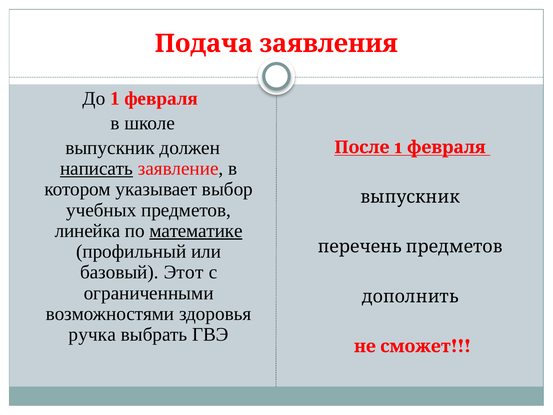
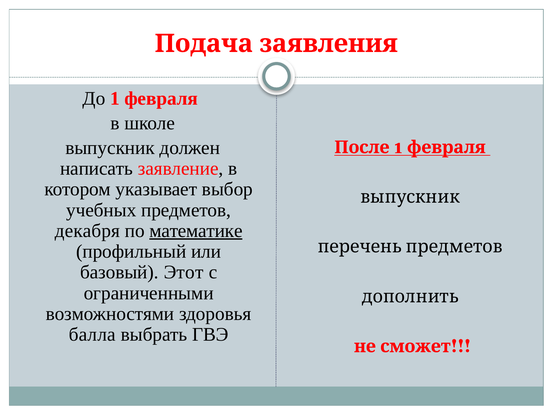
написать underline: present -> none
линейка: линейка -> декабря
ручка: ручка -> балла
